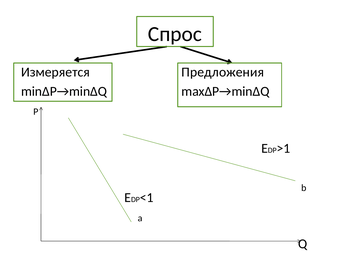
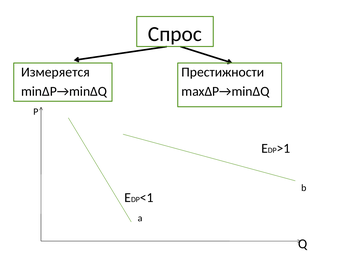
Предложения: Предложения -> Престижности
